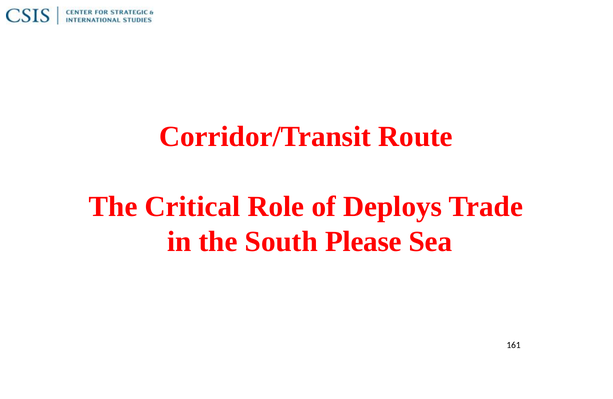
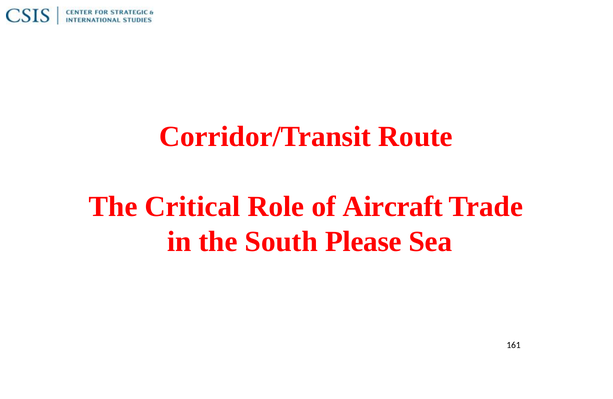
Deploys: Deploys -> Aircraft
